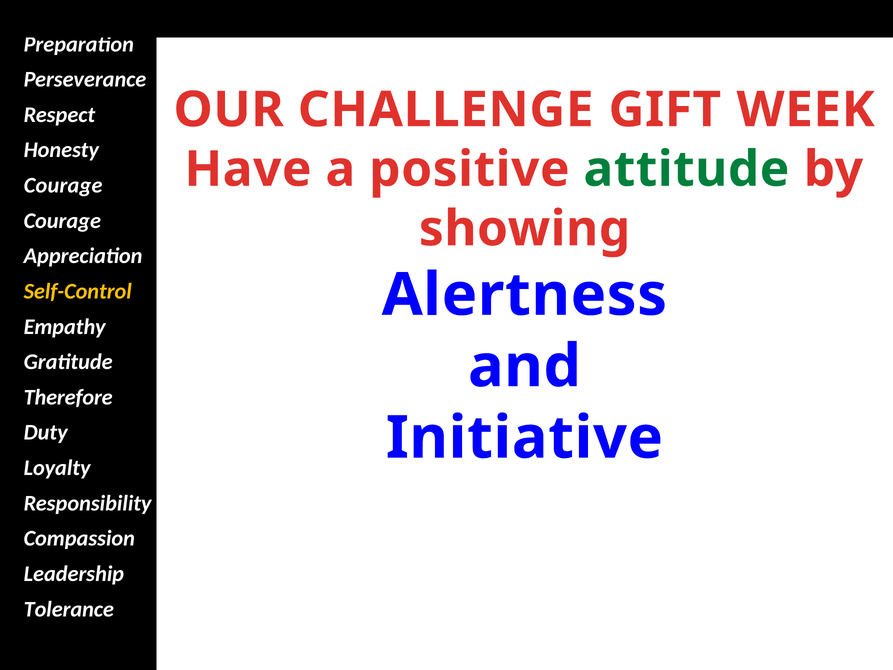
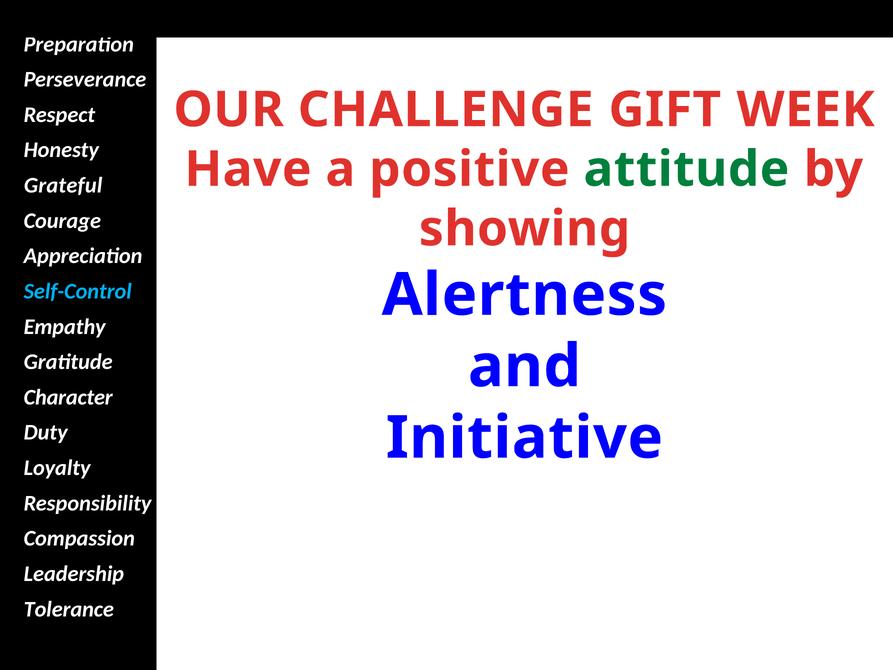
Courage at (63, 185): Courage -> Grateful
Self-Control colour: yellow -> light blue
Therefore: Therefore -> Character
